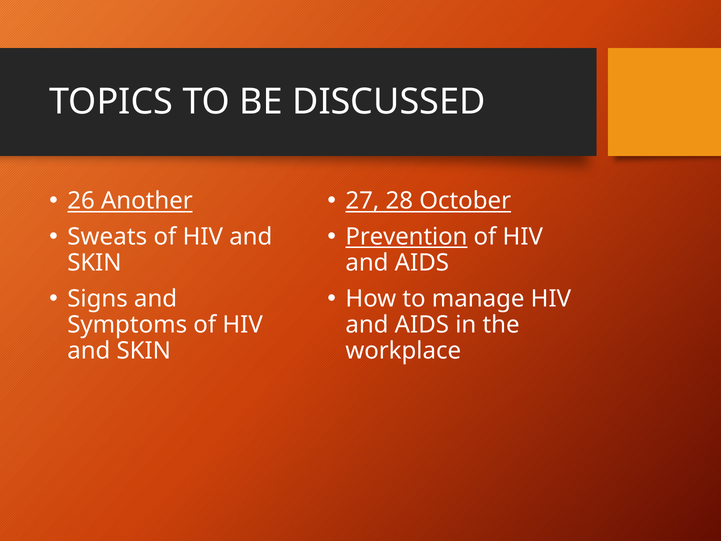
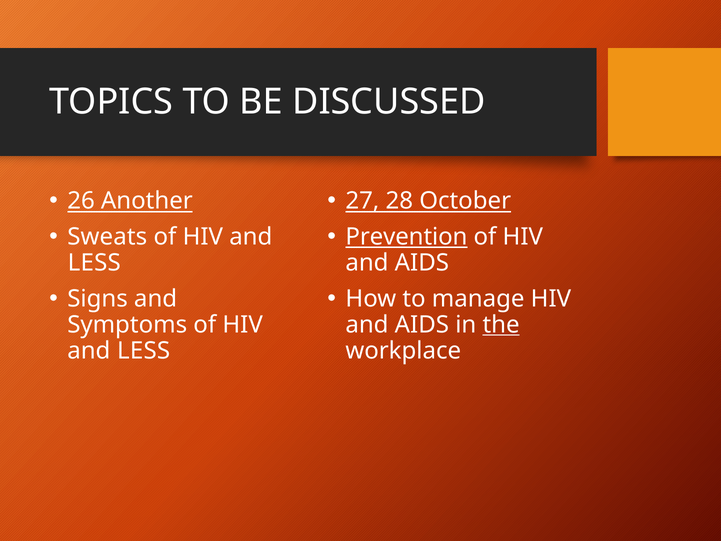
SKIN at (94, 263): SKIN -> LESS
the underline: none -> present
SKIN at (144, 350): SKIN -> LESS
